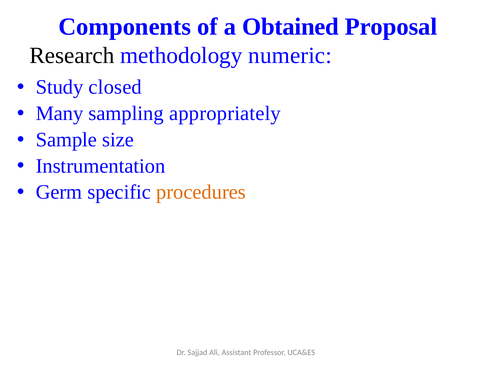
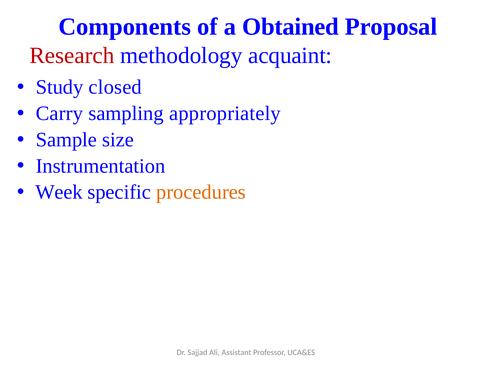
Research colour: black -> red
numeric: numeric -> acquaint
Many: Many -> Carry
Germ: Germ -> Week
